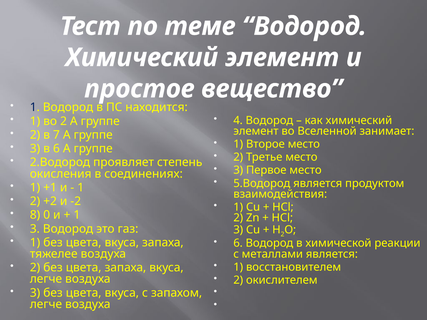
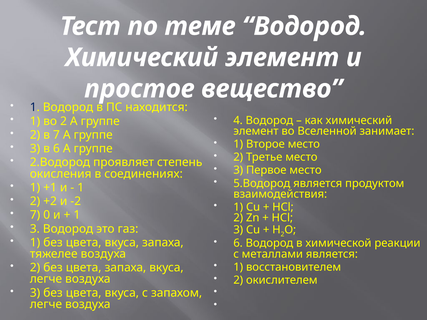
8 at (35, 215): 8 -> 7
